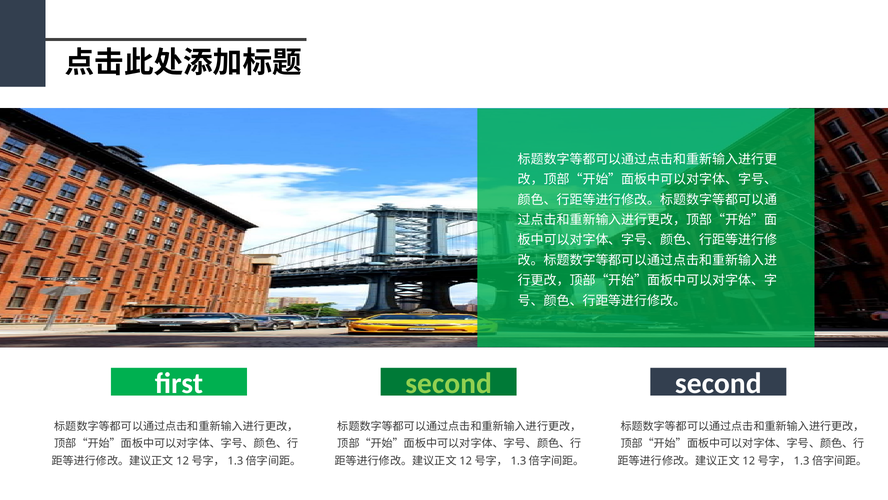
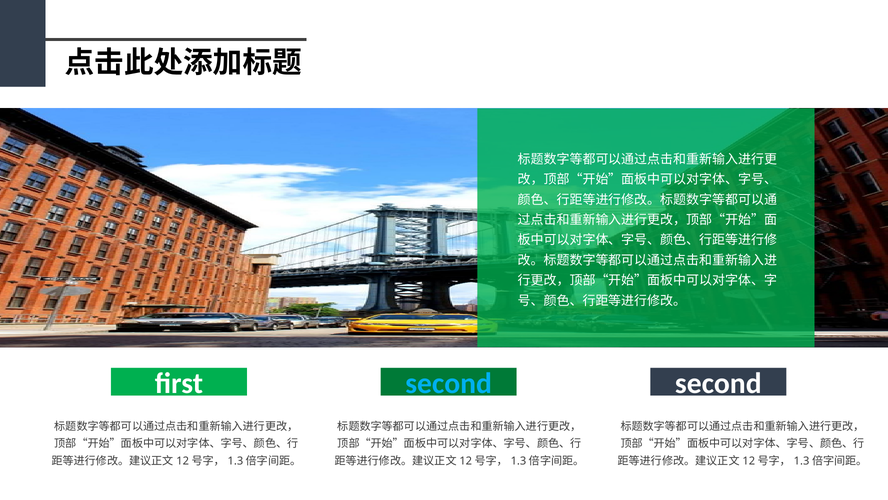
second at (449, 383) colour: light green -> light blue
